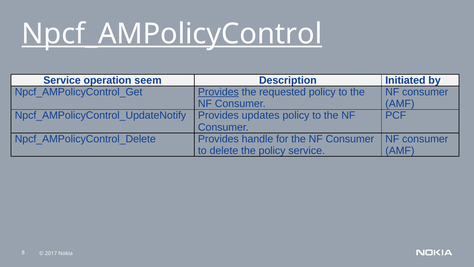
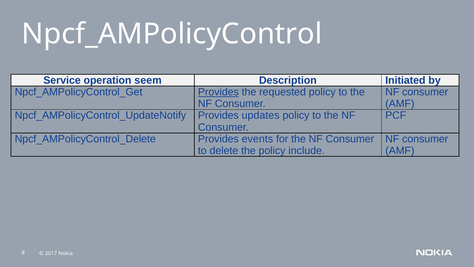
Npcf_AMPolicyControl underline: present -> none
handle: handle -> events
policy service: service -> include
